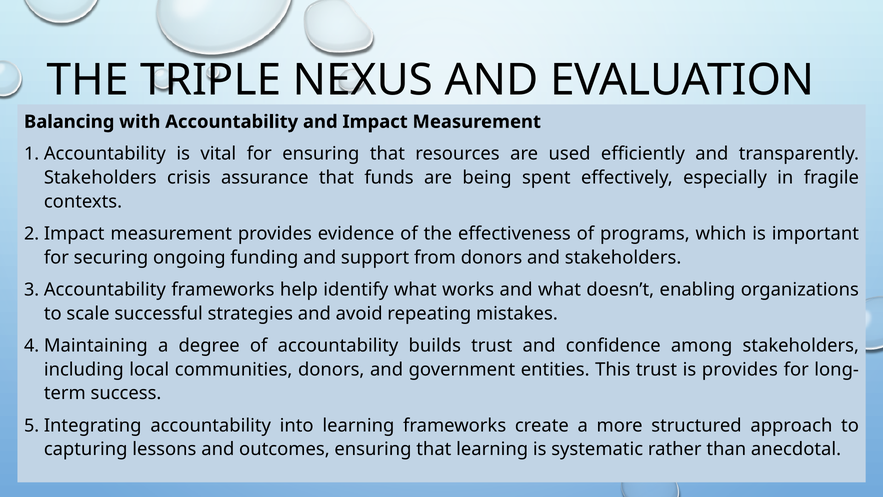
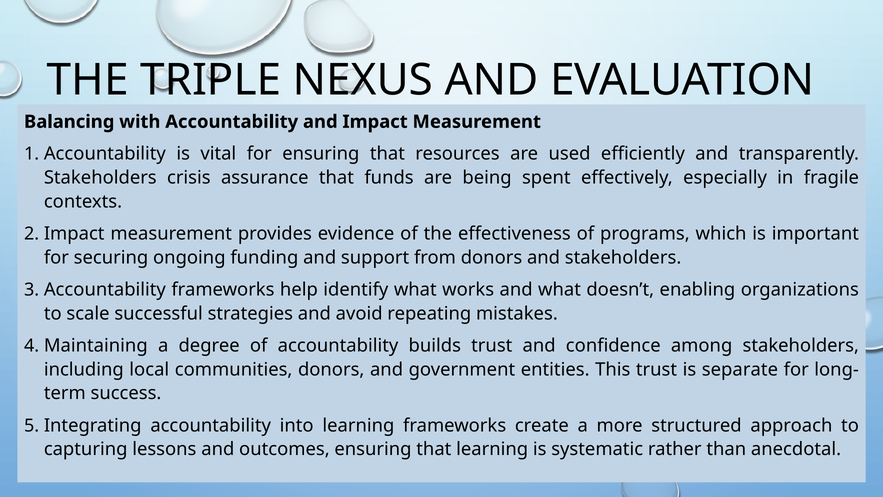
is provides: provides -> separate
